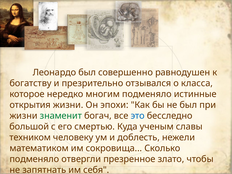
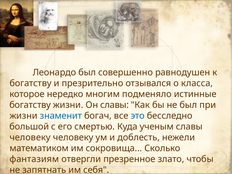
открытия at (30, 105): открытия -> богатству
Он эпохи: эпохи -> славы
знаменит colour: green -> blue
техником at (30, 137): техником -> человеку
подменяло at (34, 159): подменяло -> фантазиям
